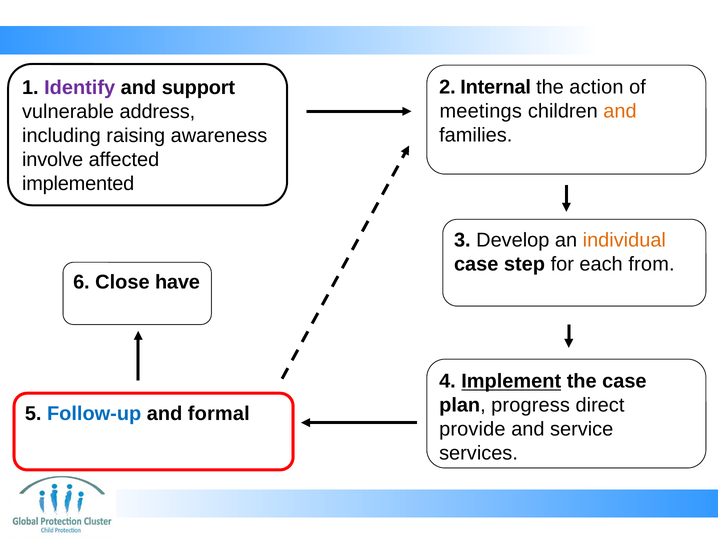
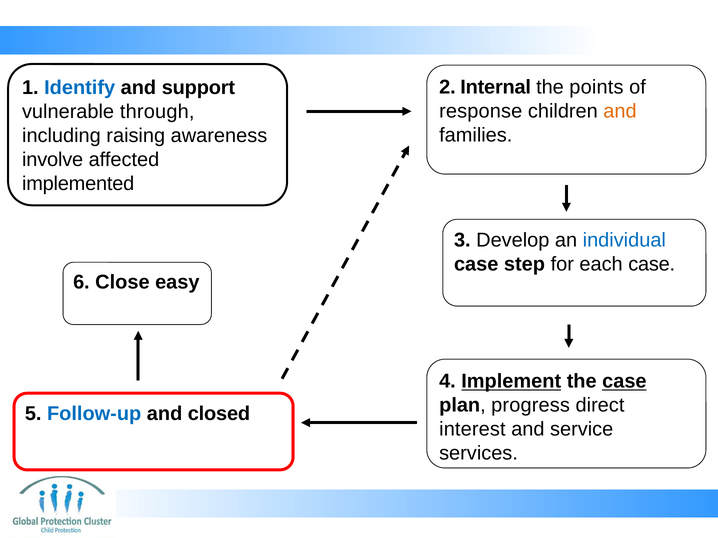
action: action -> points
Identify colour: purple -> blue
meetings: meetings -> response
address: address -> through
individual colour: orange -> blue
each from: from -> case
have: have -> easy
case at (624, 382) underline: none -> present
formal: formal -> closed
provide: provide -> interest
